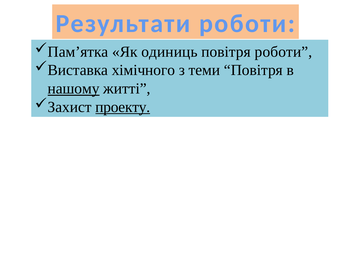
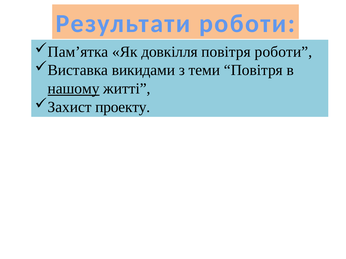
одиниць: одиниць -> довкілля
хімічного: хімічного -> викидами
проекту underline: present -> none
